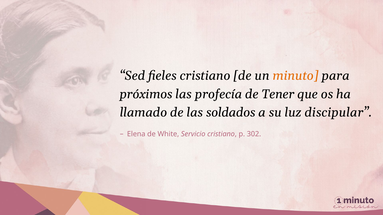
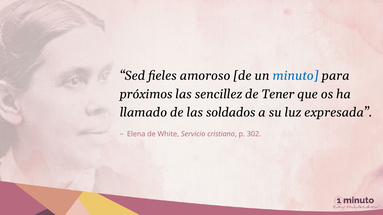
fieles cristiano: cristiano -> amoroso
minuto colour: orange -> blue
profecía: profecía -> sencillez
discipular: discipular -> expresada
